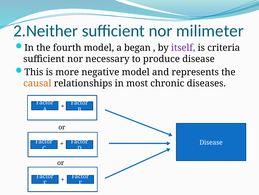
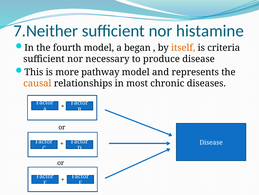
2.Neither: 2.Neither -> 7.Neither
milimeter: milimeter -> histamine
itself colour: purple -> orange
negative: negative -> pathway
